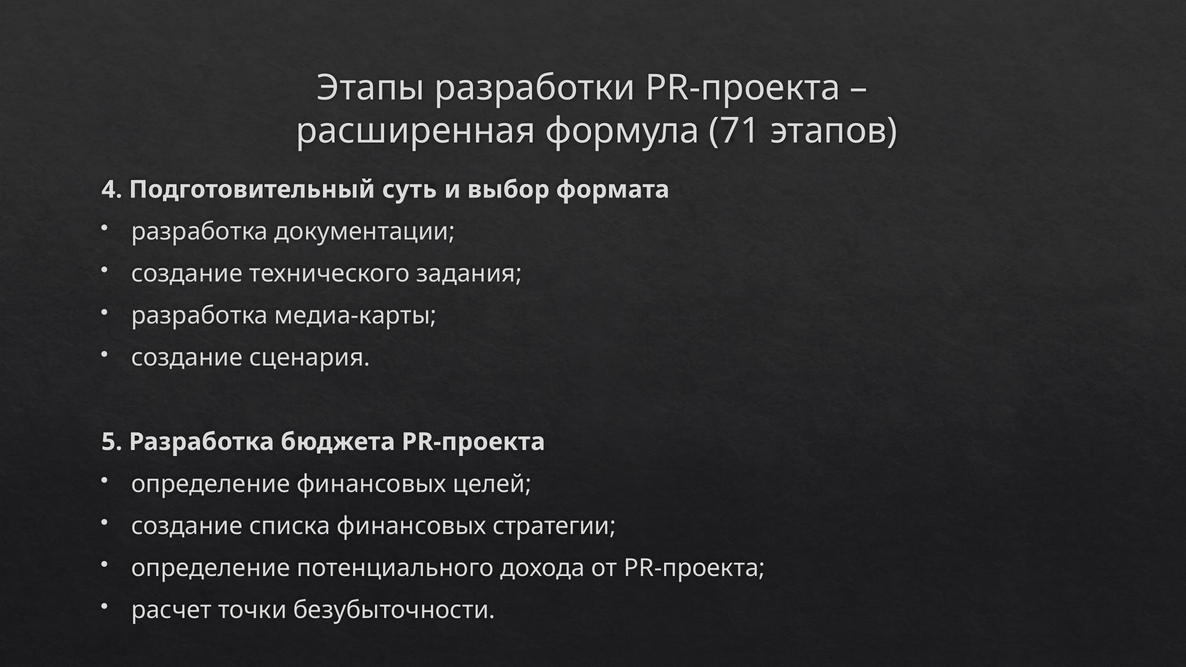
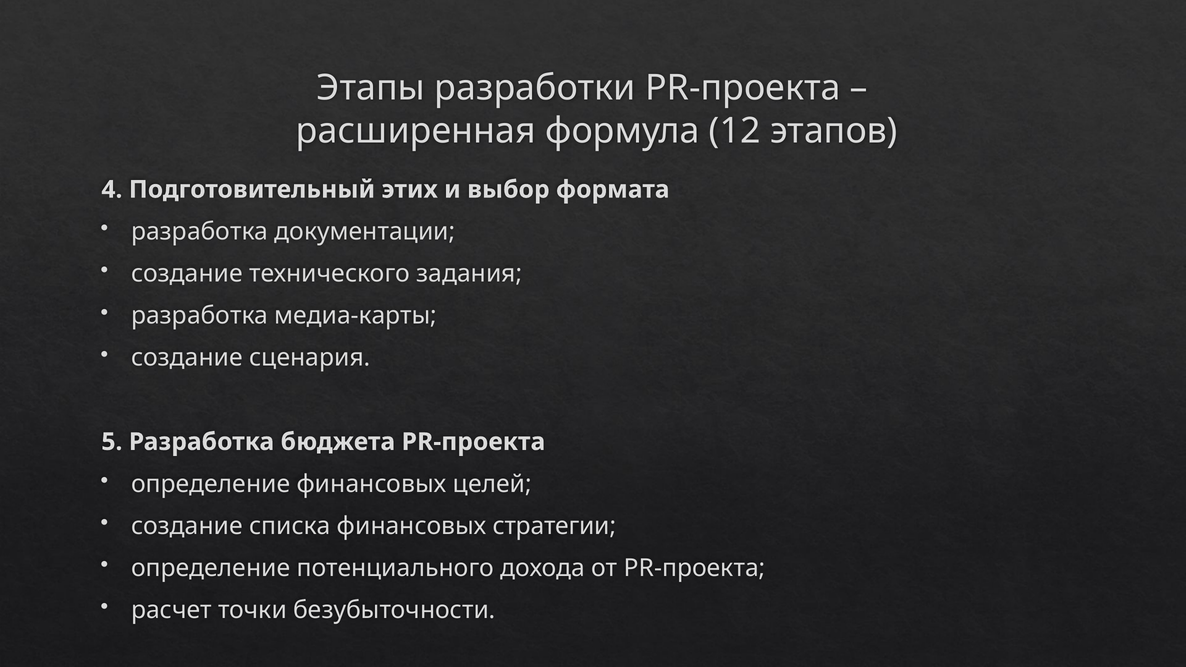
71: 71 -> 12
суть: суть -> этих
